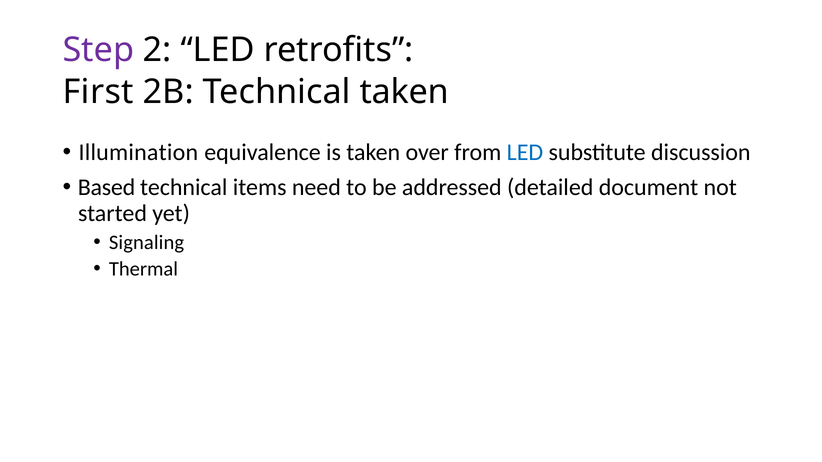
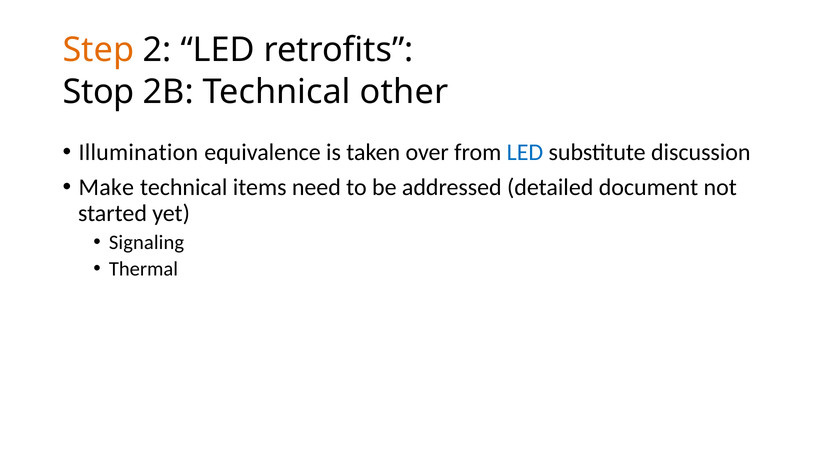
Step colour: purple -> orange
First: First -> Stop
Technical taken: taken -> other
Based: Based -> Make
